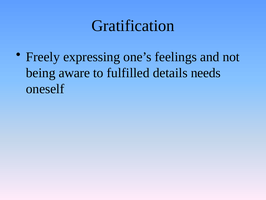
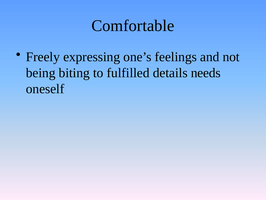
Gratification: Gratification -> Comfortable
aware: aware -> biting
